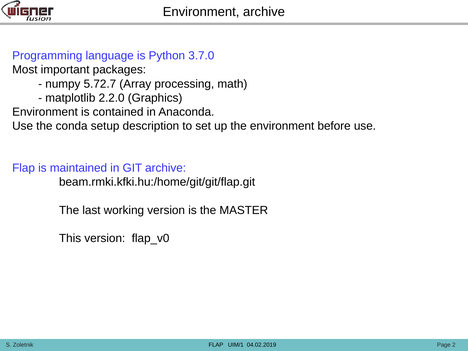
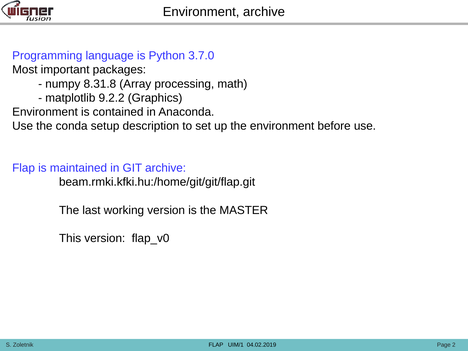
5.72.7: 5.72.7 -> 8.31.8
2.2.0: 2.2.0 -> 9.2.2
